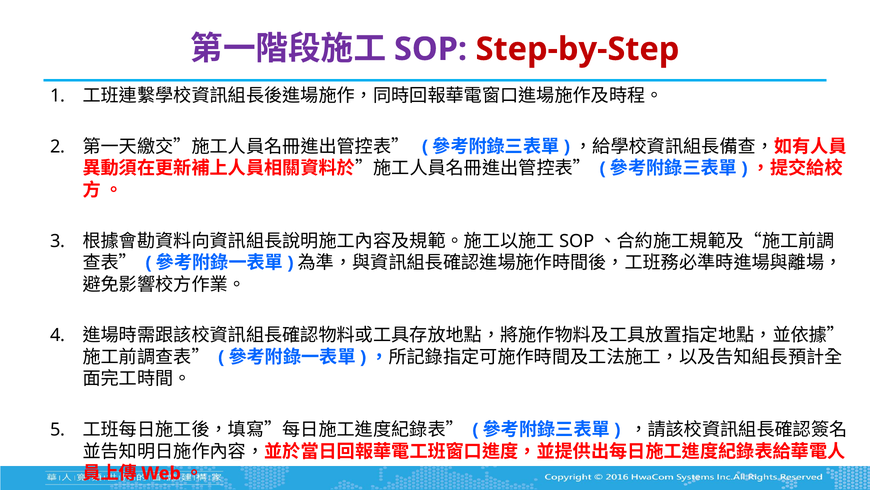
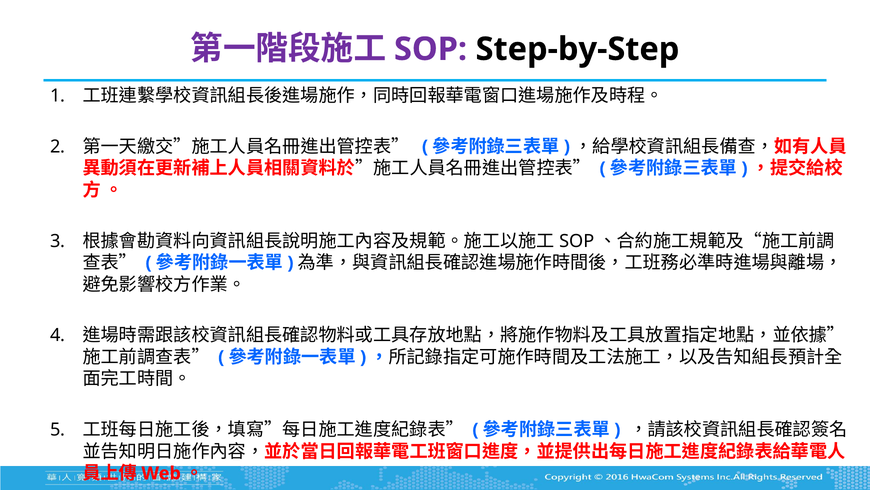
Step-by-Step colour: red -> black
